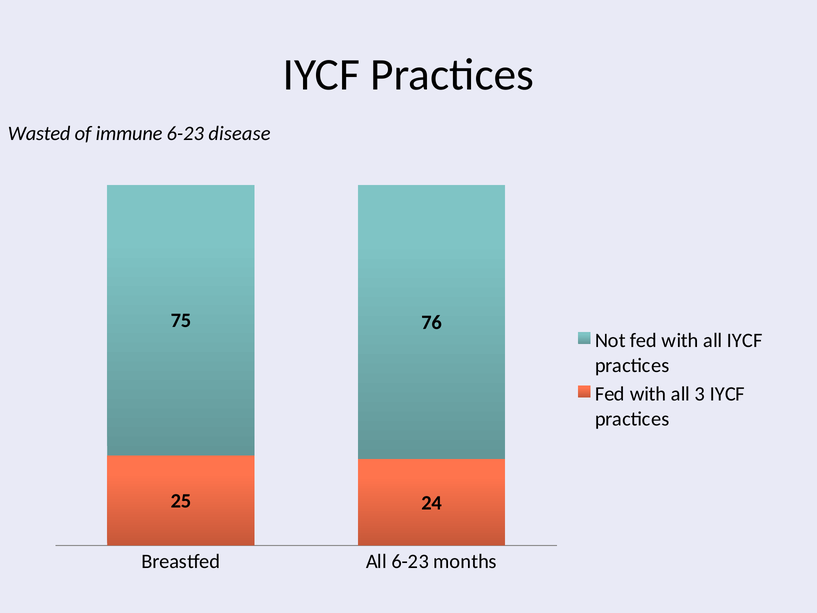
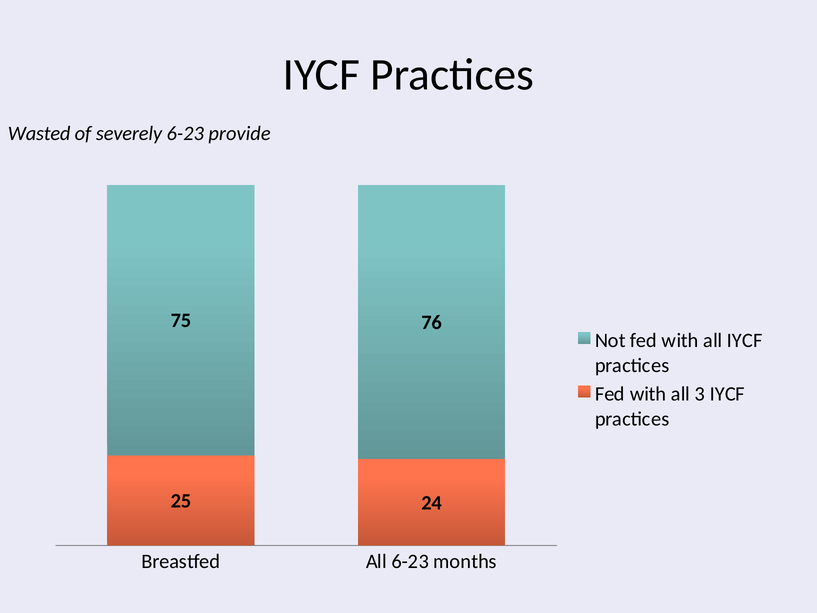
immune: immune -> severely
disease: disease -> provide
